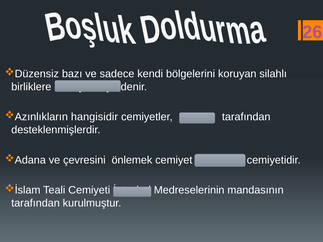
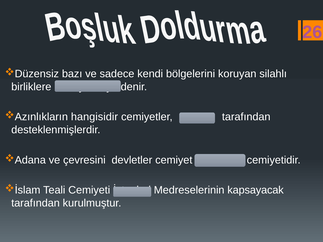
önlemek: önlemek -> devletler
mandasının: mandasının -> kapsayacak
